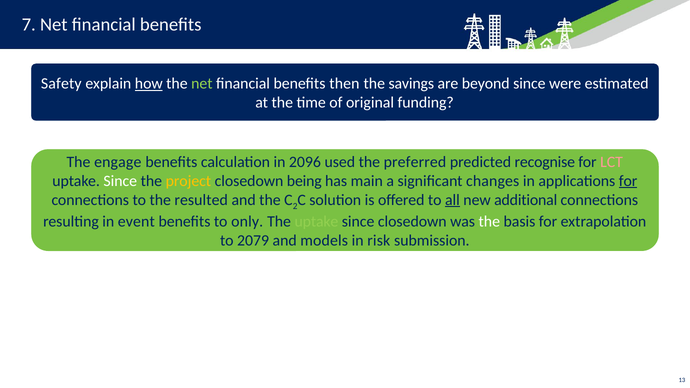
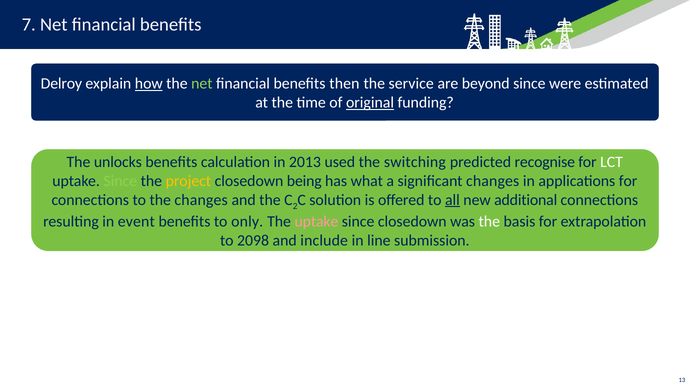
Safety: Safety -> Delroy
savings: savings -> service
original underline: none -> present
engage: engage -> unlocks
2096: 2096 -> 2013
preferred: preferred -> switching
LCT colour: pink -> white
Since at (120, 181) colour: white -> light green
main: main -> what
for at (628, 181) underline: present -> none
the resulted: resulted -> changes
uptake at (316, 222) colour: light green -> pink
2079: 2079 -> 2098
models: models -> include
risk: risk -> line
